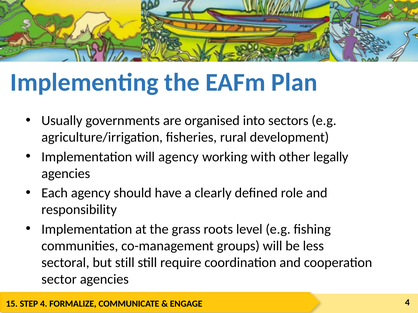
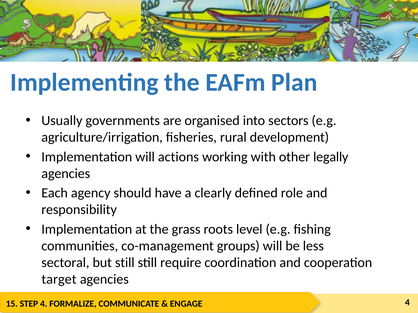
will agency: agency -> actions
sector: sector -> target
